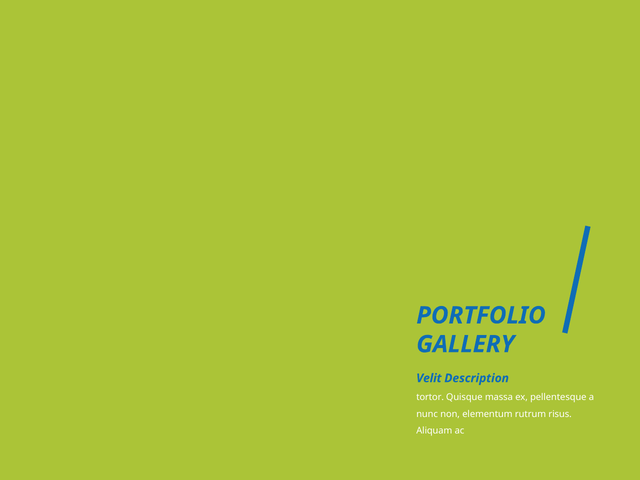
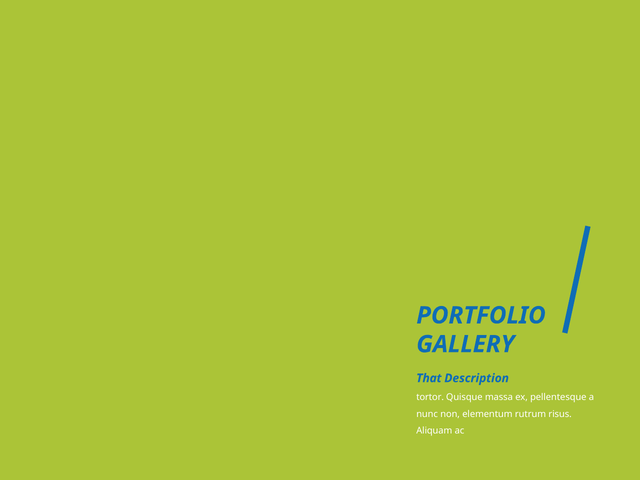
Velit: Velit -> That
